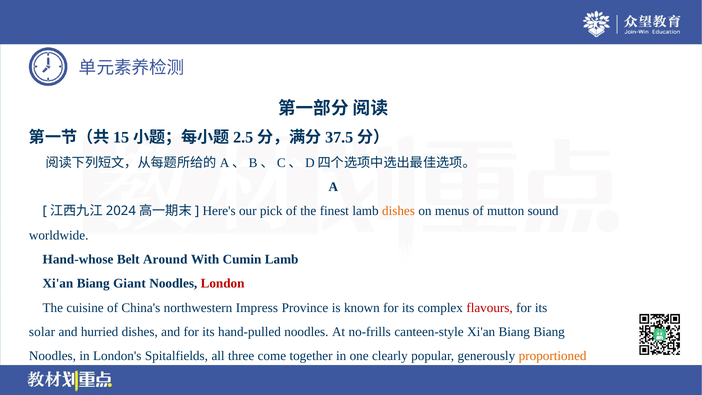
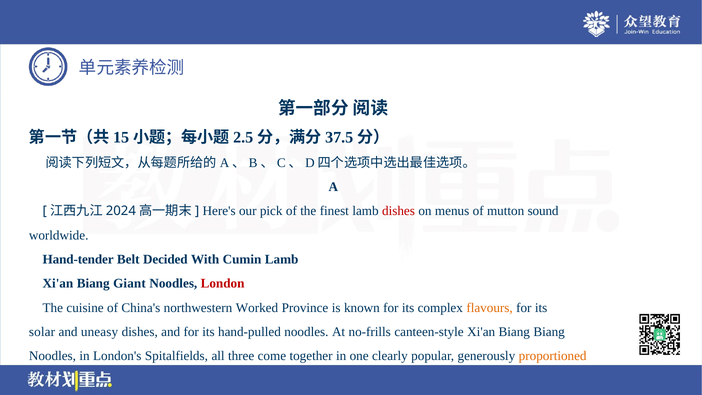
dishes at (398, 211) colour: orange -> red
Hand-whose: Hand-whose -> Hand-tender
Around: Around -> Decided
Impress: Impress -> Worked
flavours colour: red -> orange
hurried: hurried -> uneasy
